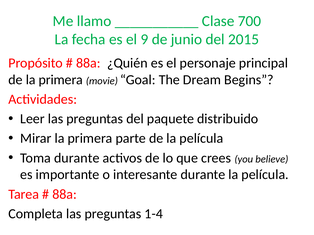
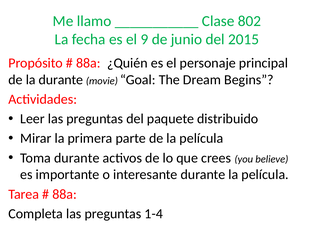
700: 700 -> 802
de la primera: primera -> durante
